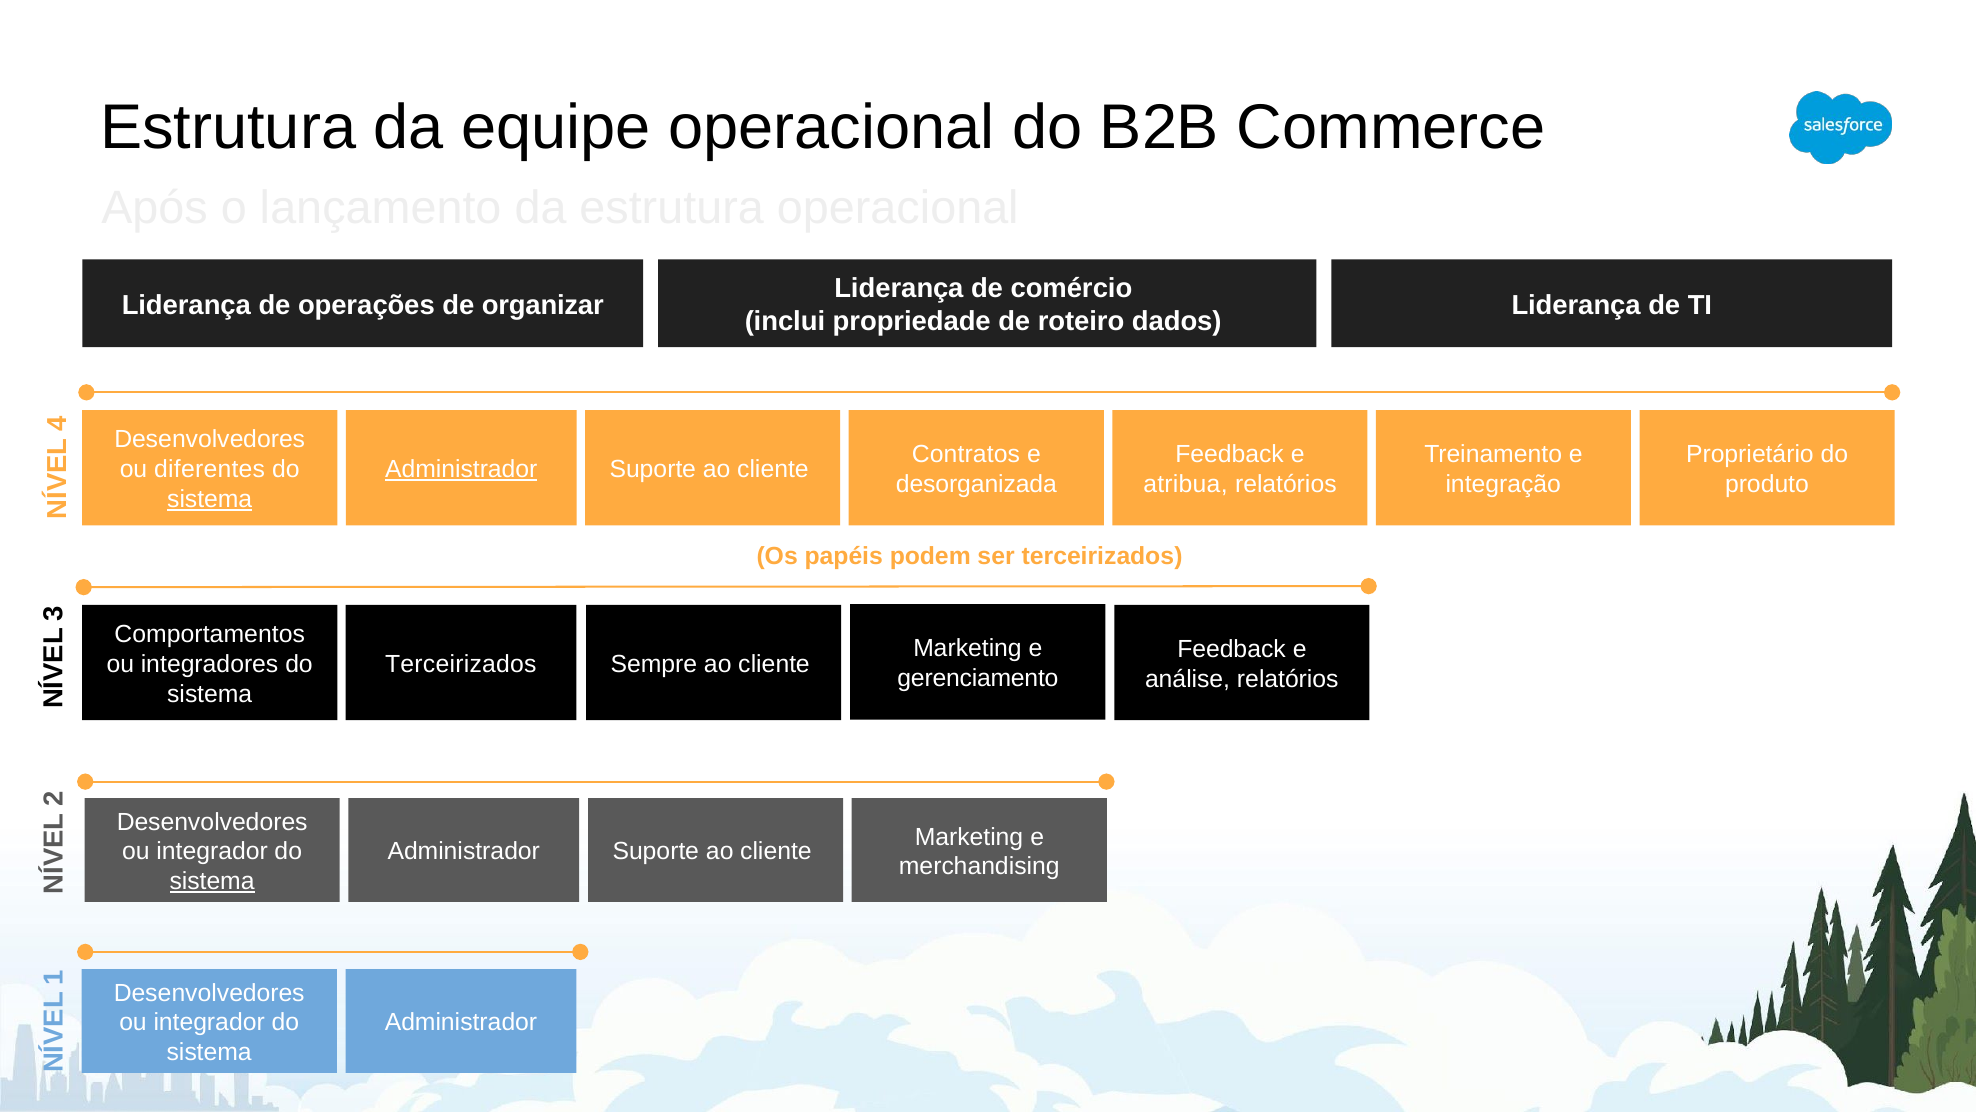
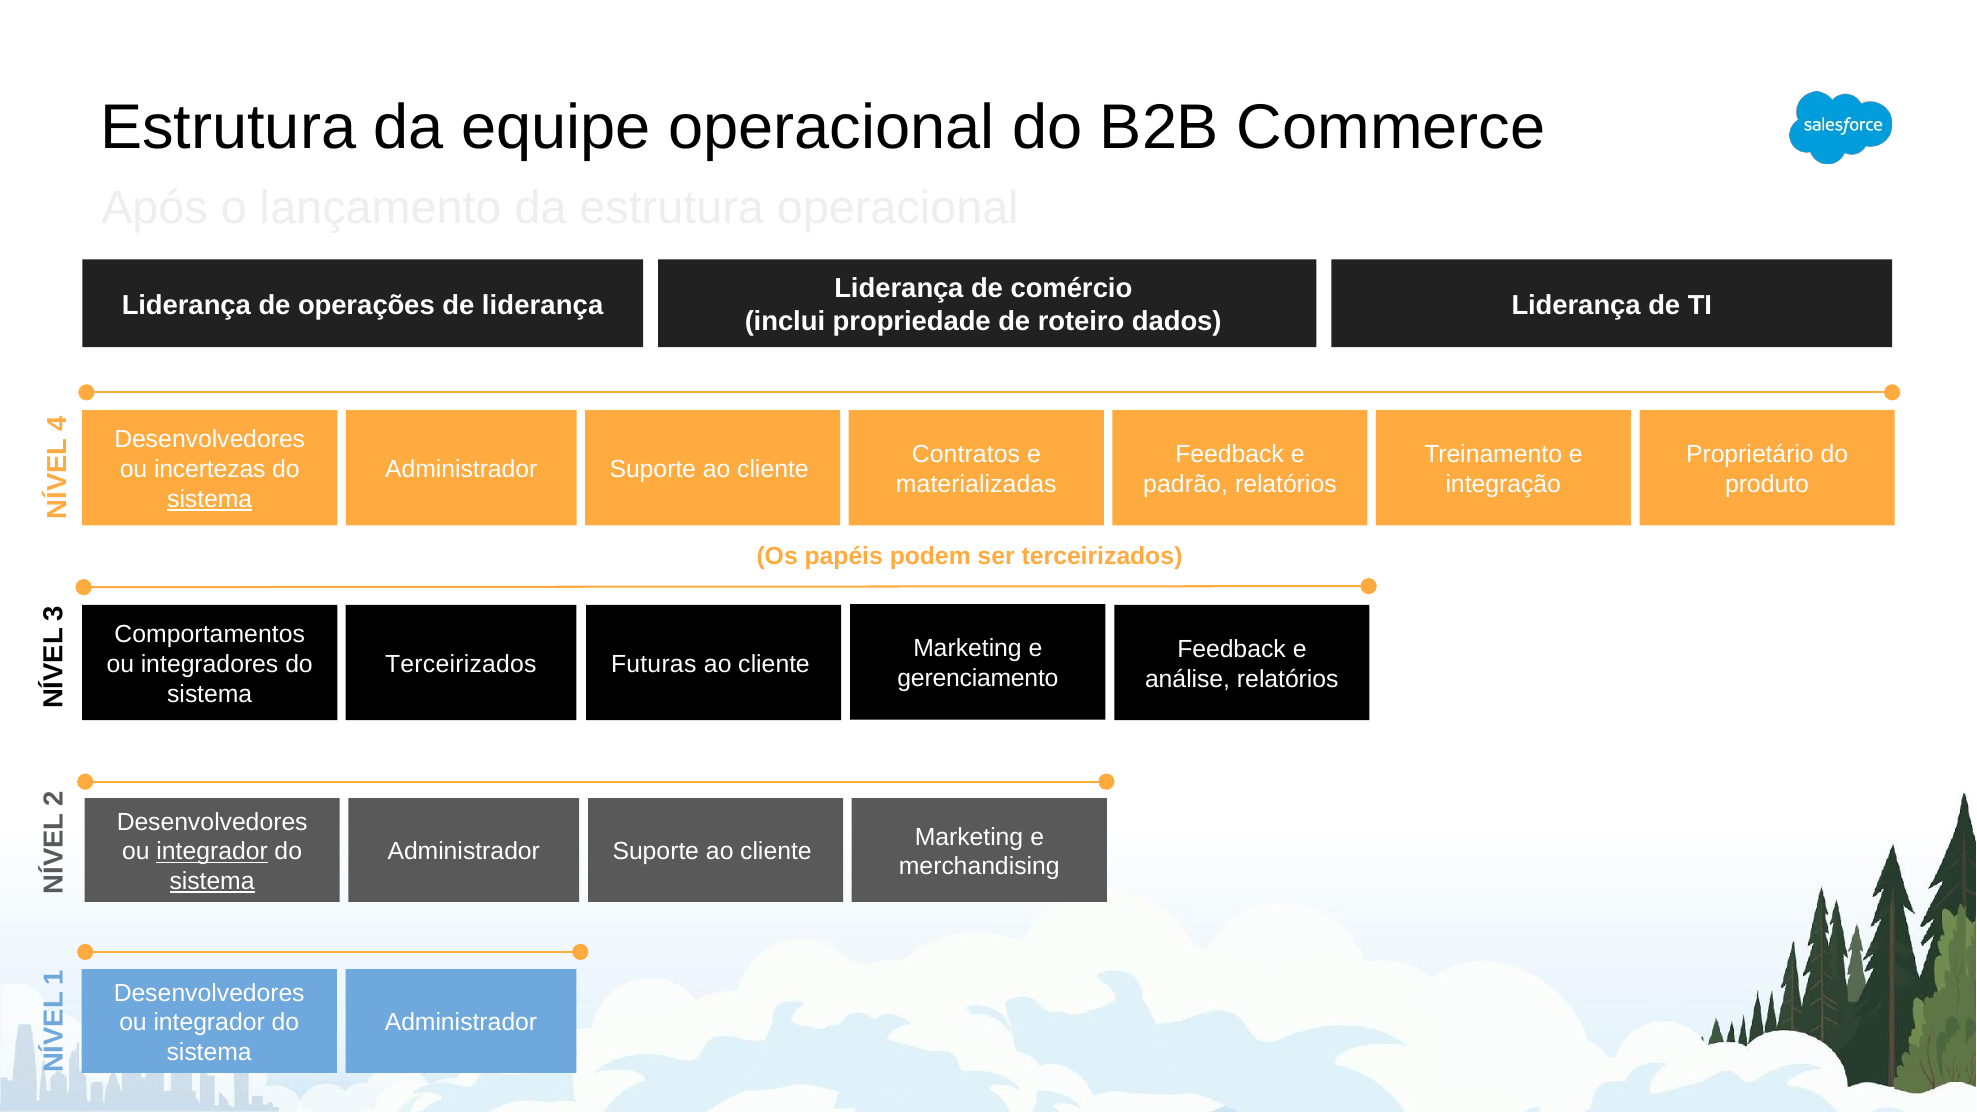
de organizar: organizar -> liderança
diferentes: diferentes -> incertezas
Administrador at (461, 470) underline: present -> none
desorganizada: desorganizada -> materializadas
atribua: atribua -> padrão
Sempre: Sempre -> Futuras
integrador at (212, 852) underline: none -> present
